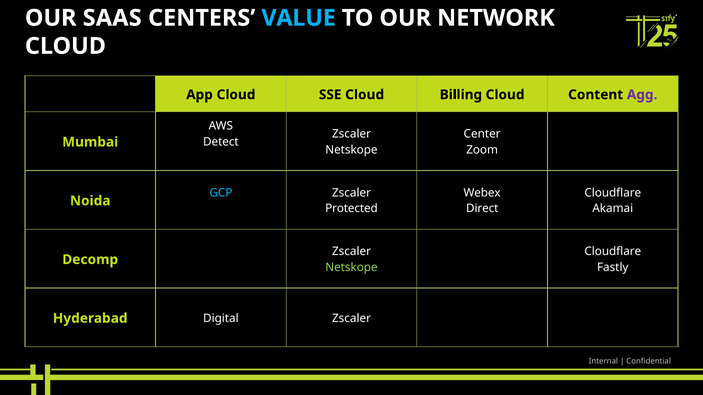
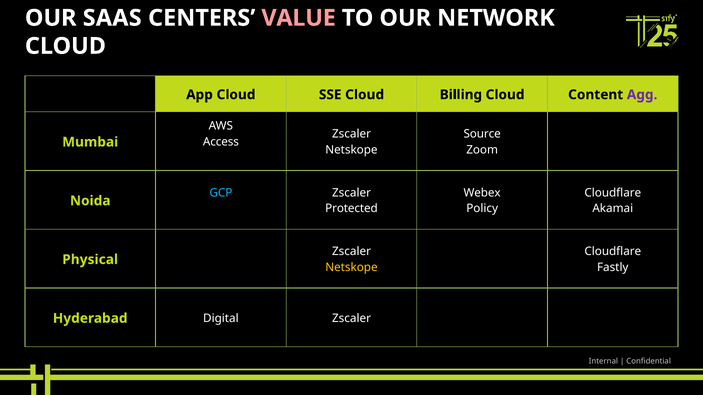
VALUE colour: light blue -> pink
Center: Center -> Source
Detect: Detect -> Access
Direct: Direct -> Policy
Decomp: Decomp -> Physical
Netskope at (351, 268) colour: light green -> yellow
